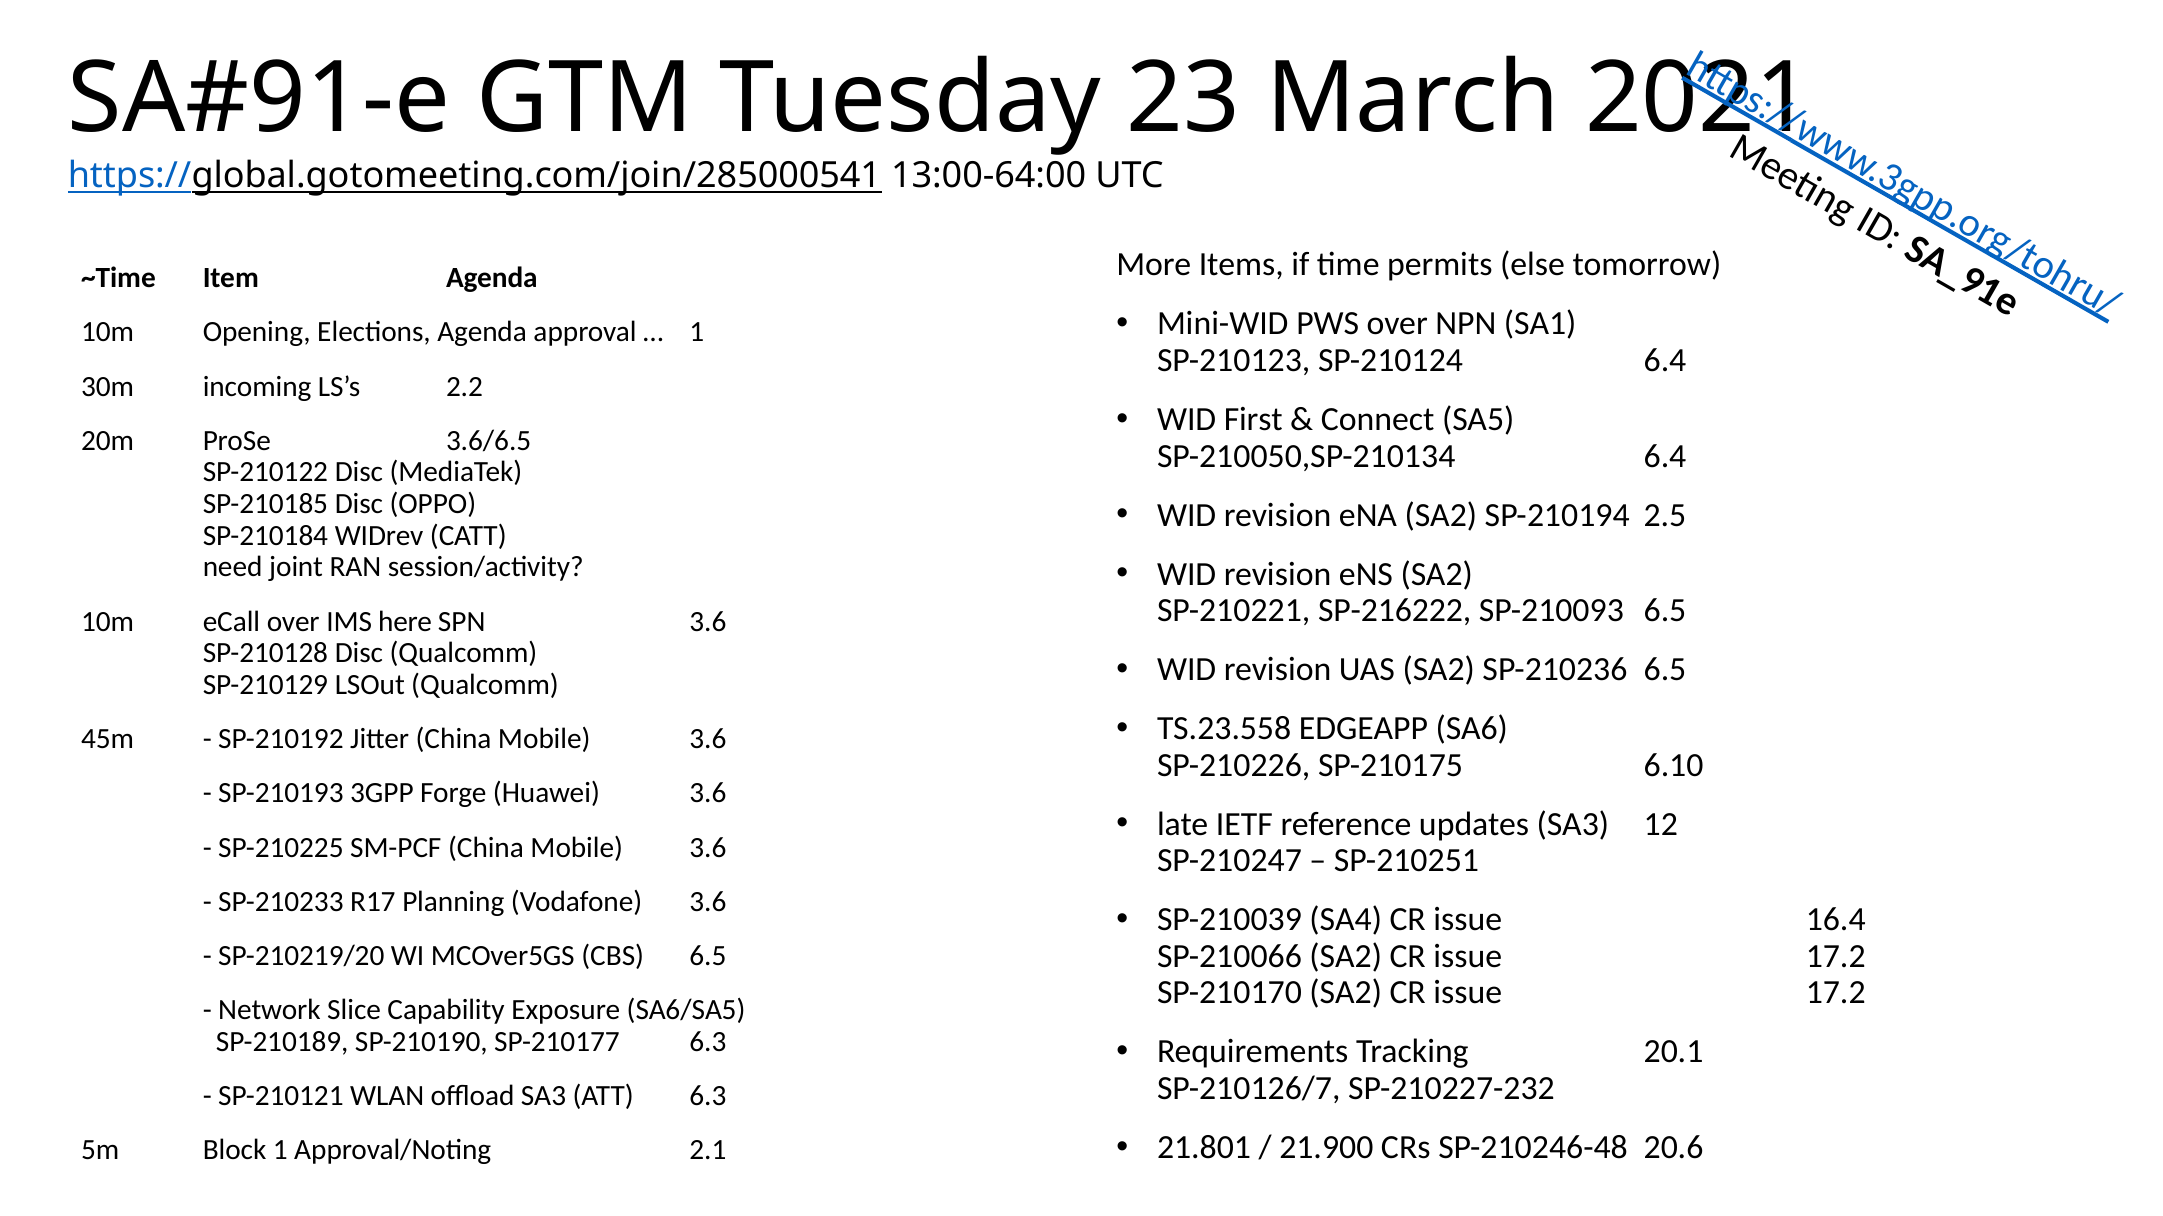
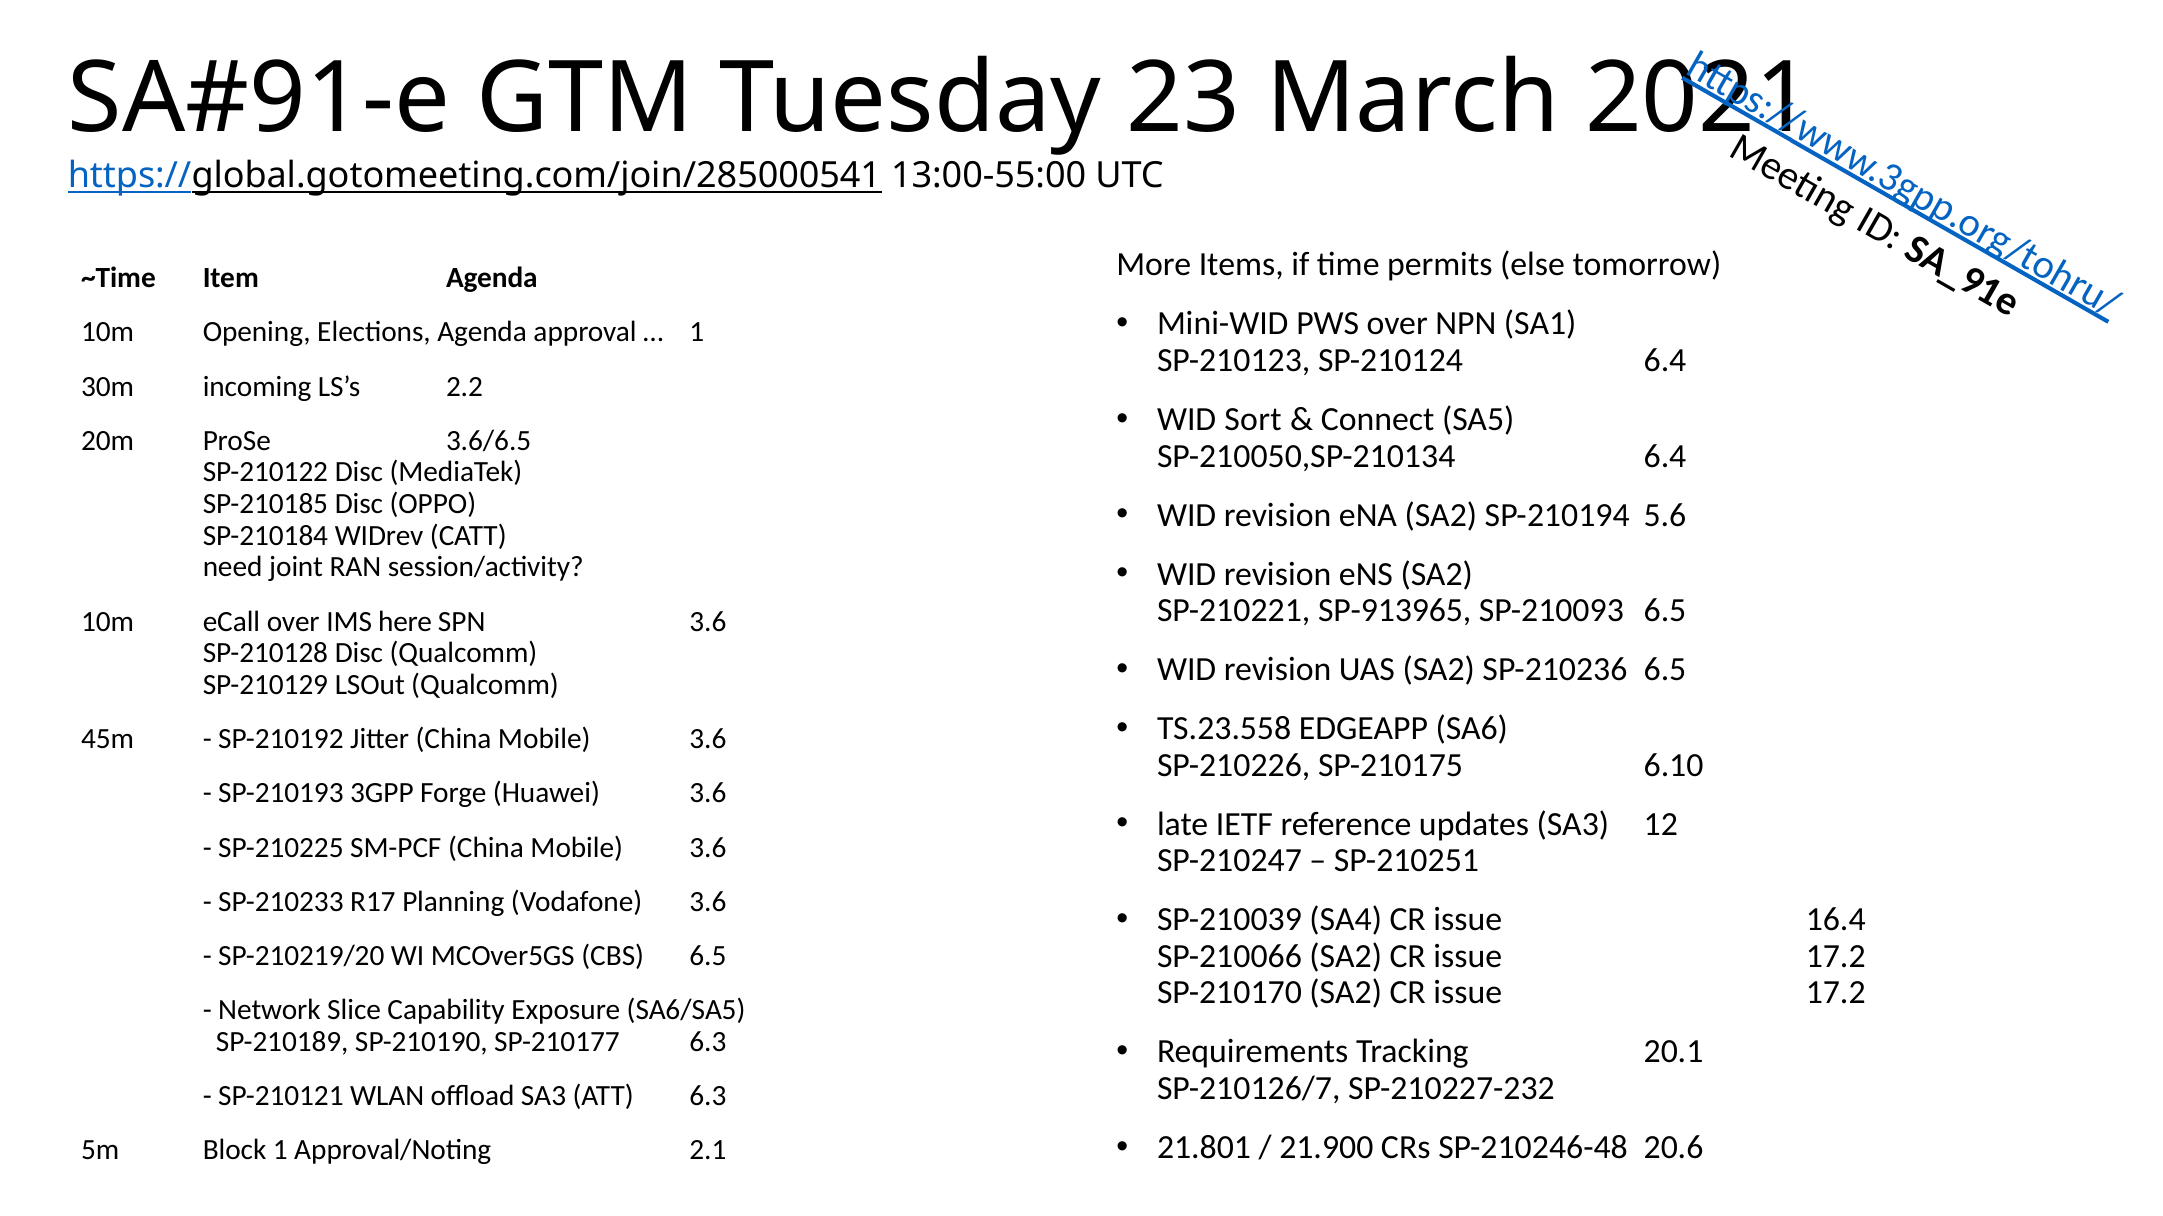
13:00-64:00: 13:00-64:00 -> 13:00-55:00
First: First -> Sort
2.5: 2.5 -> 5.6
SP-216222: SP-216222 -> SP-913965
